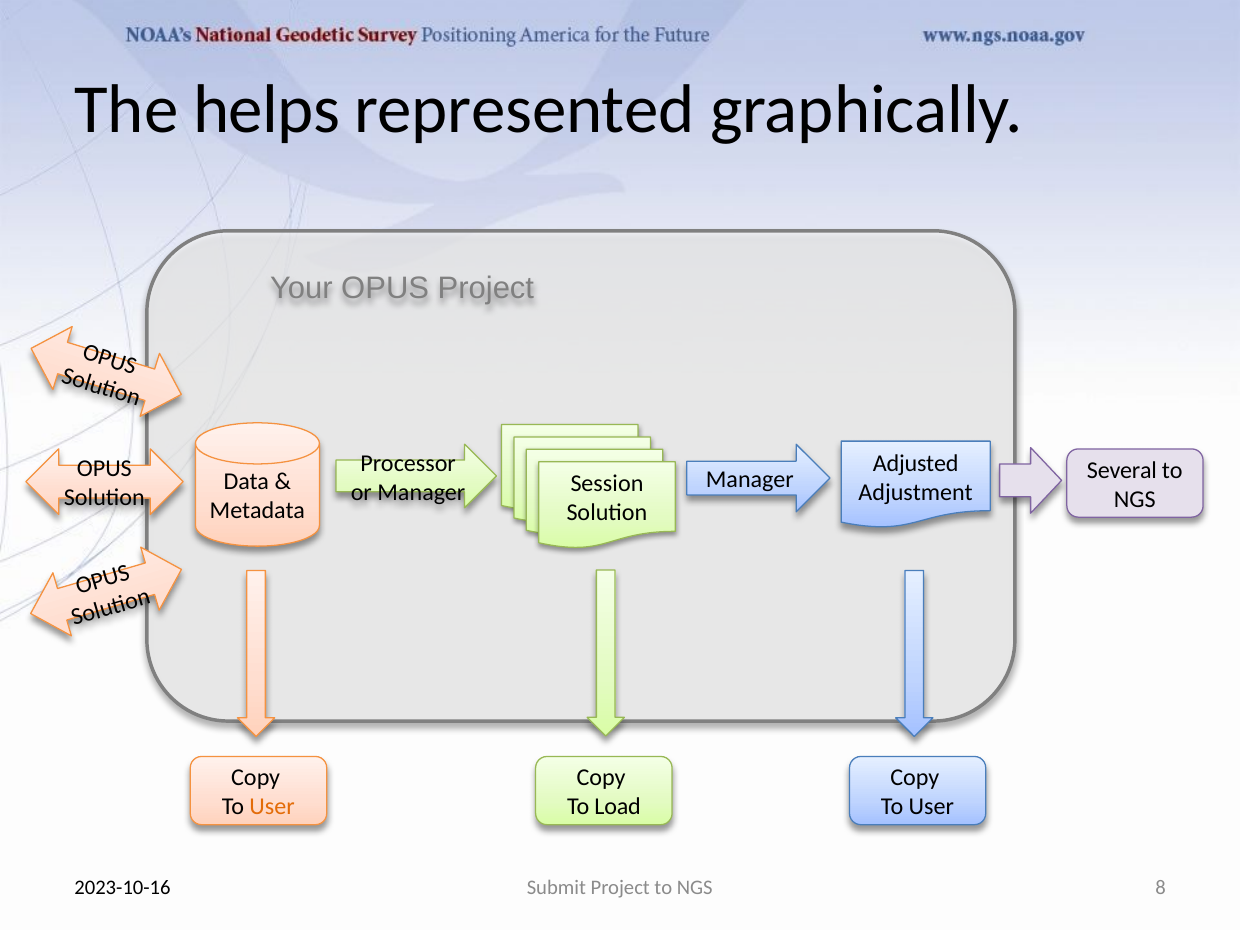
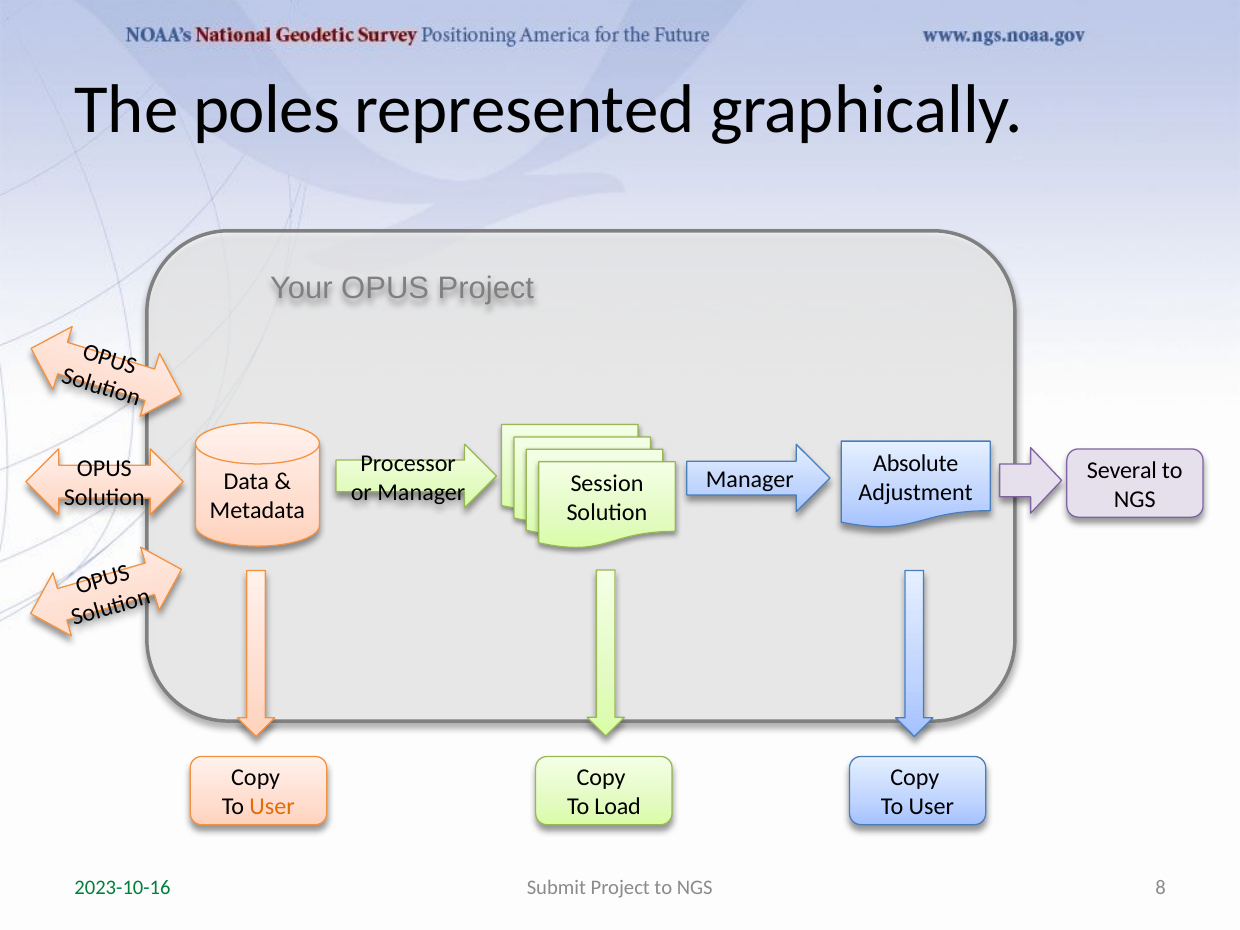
helps: helps -> poles
Adjusted: Adjusted -> Absolute
2023-10-16 colour: black -> green
